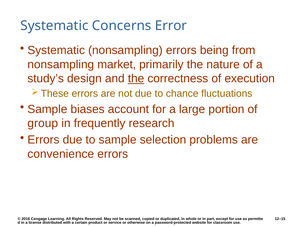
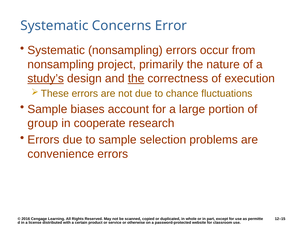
being: being -> occur
market: market -> project
study’s underline: none -> present
frequently: frequently -> cooperate
